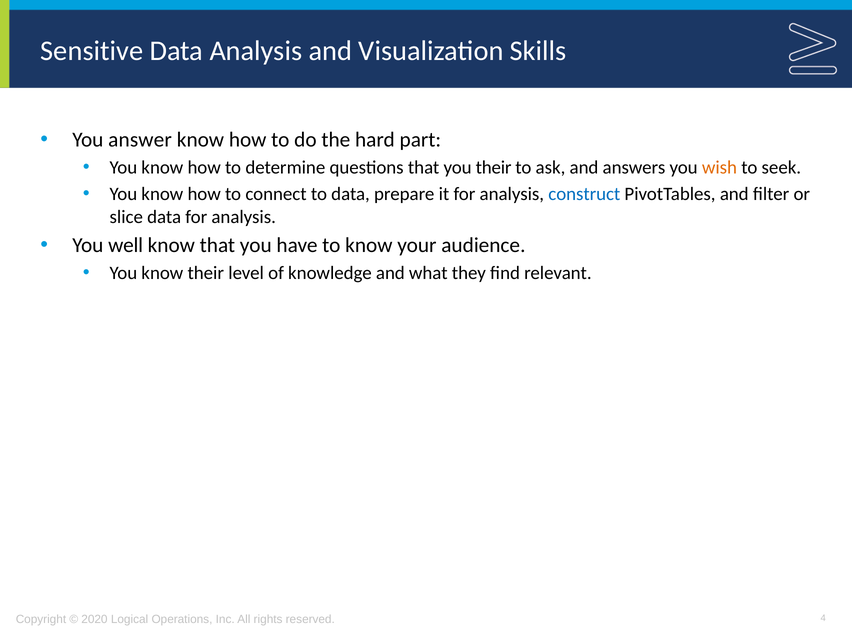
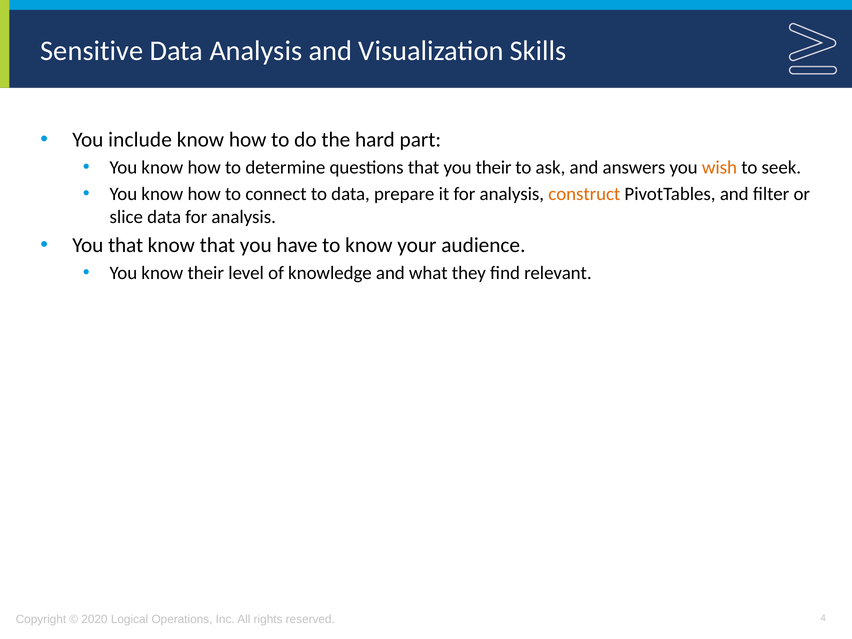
answer: answer -> include
construct colour: blue -> orange
You well: well -> that
